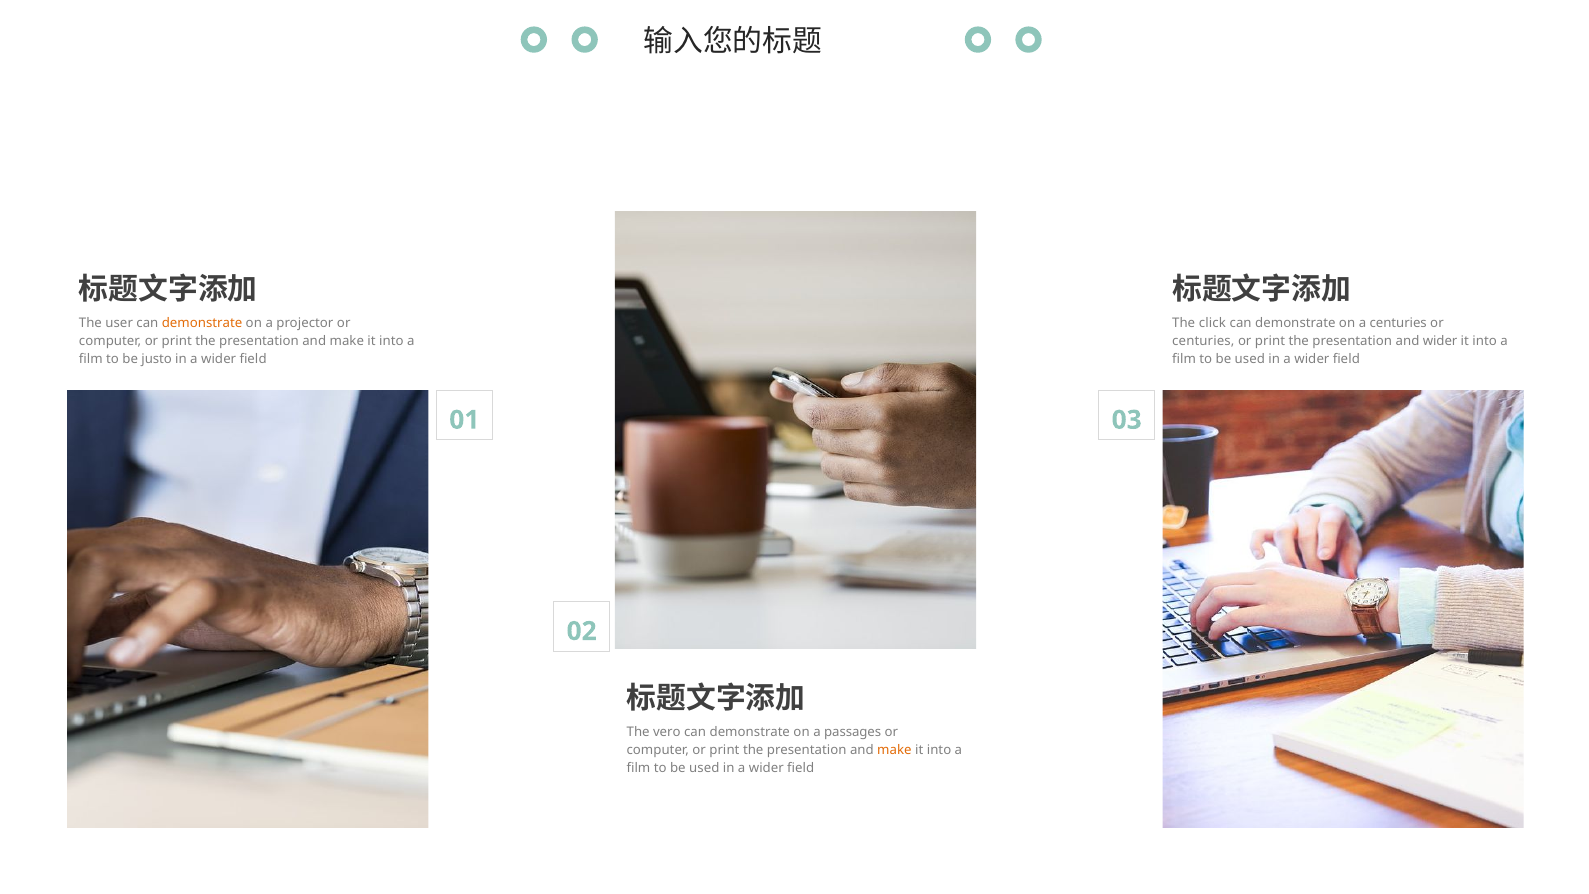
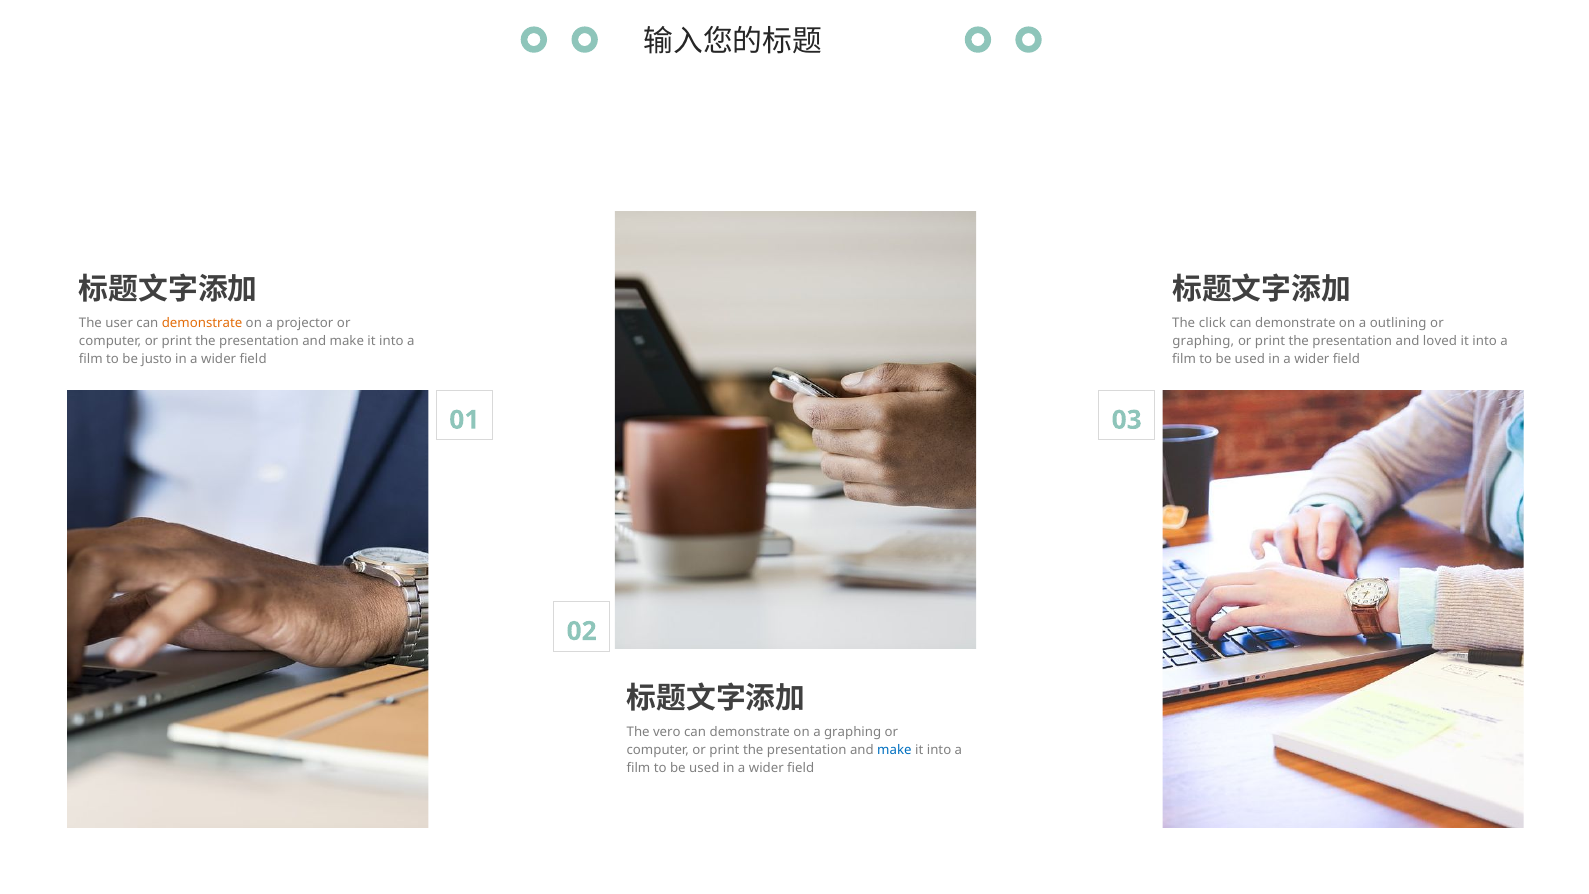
a centuries: centuries -> outlining
centuries at (1203, 341): centuries -> graphing
and wider: wider -> loved
a passages: passages -> graphing
make at (894, 750) colour: orange -> blue
